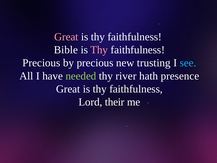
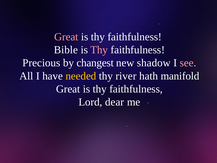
by precious: precious -> changest
trusting: trusting -> shadow
see colour: light blue -> pink
needed colour: light green -> yellow
presence: presence -> manifold
their: their -> dear
